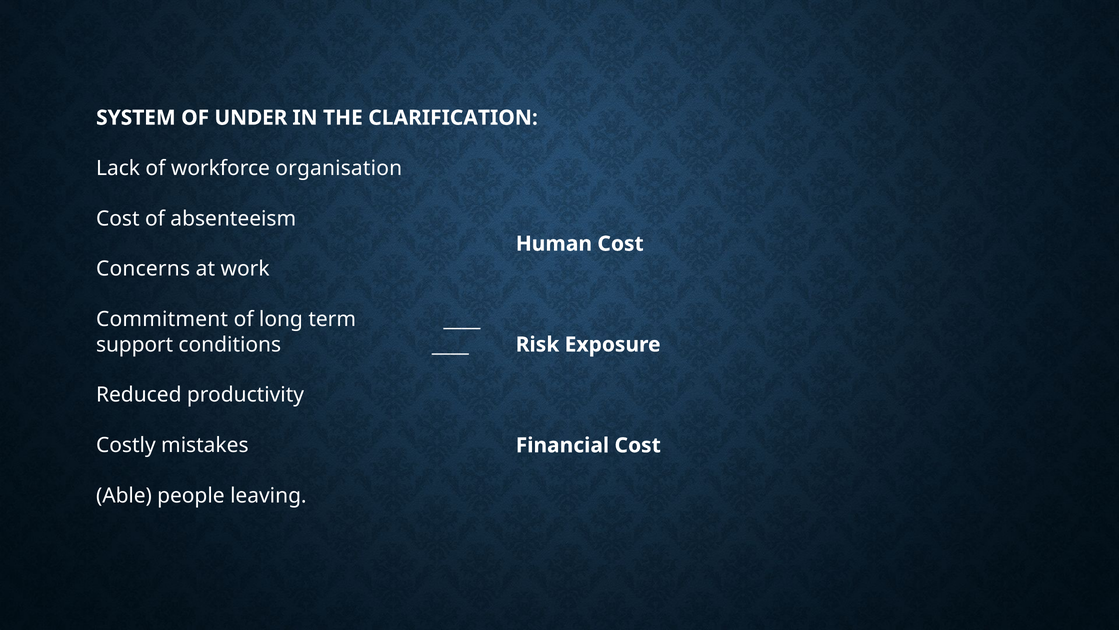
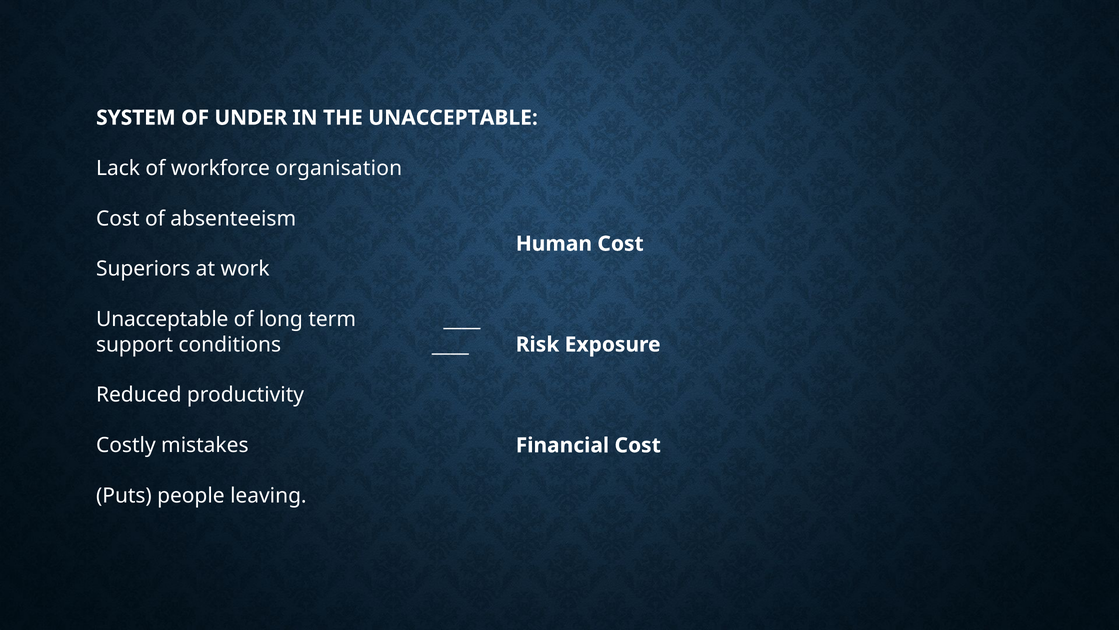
THE CLARIFICATION: CLARIFICATION -> UNACCEPTABLE
Concerns: Concerns -> Superiors
Commitment at (162, 319): Commitment -> Unacceptable
Able: Able -> Puts
